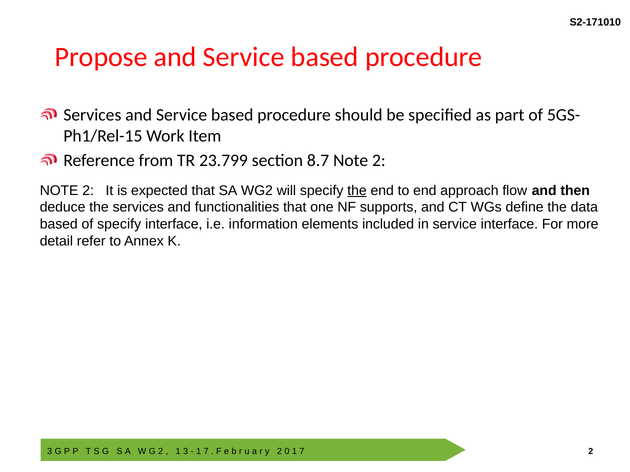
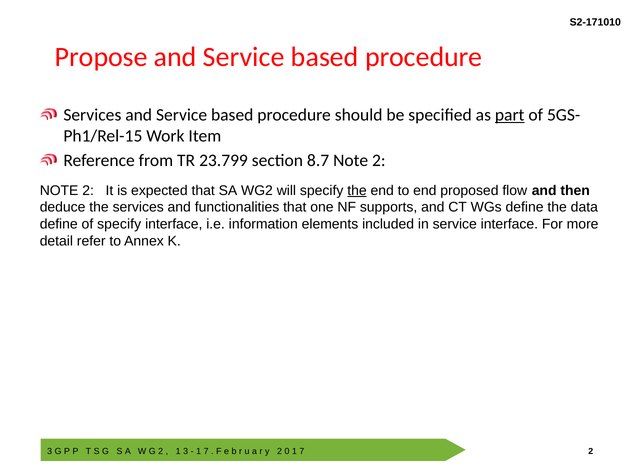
part underline: none -> present
approach: approach -> proposed
based at (59, 224): based -> define
